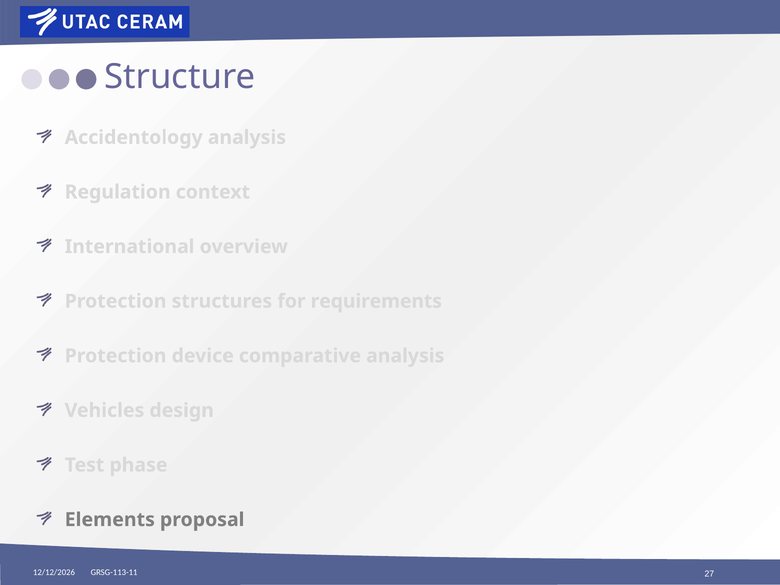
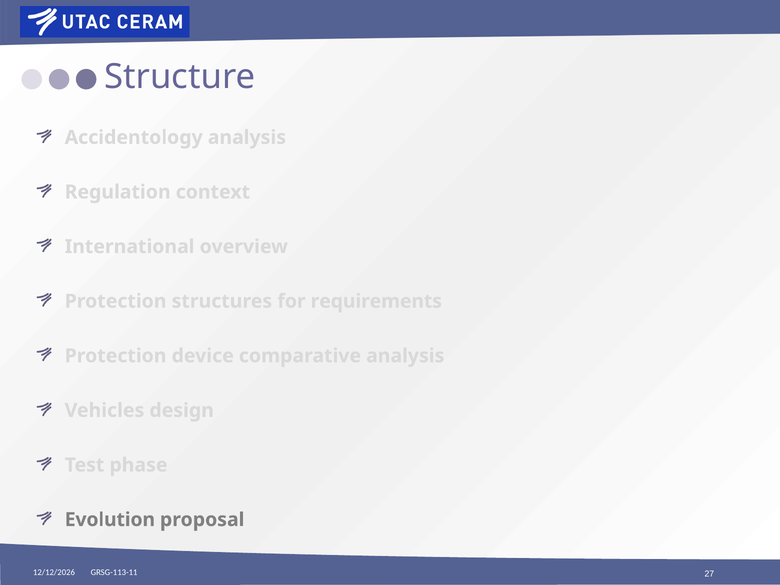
Elements: Elements -> Evolution
